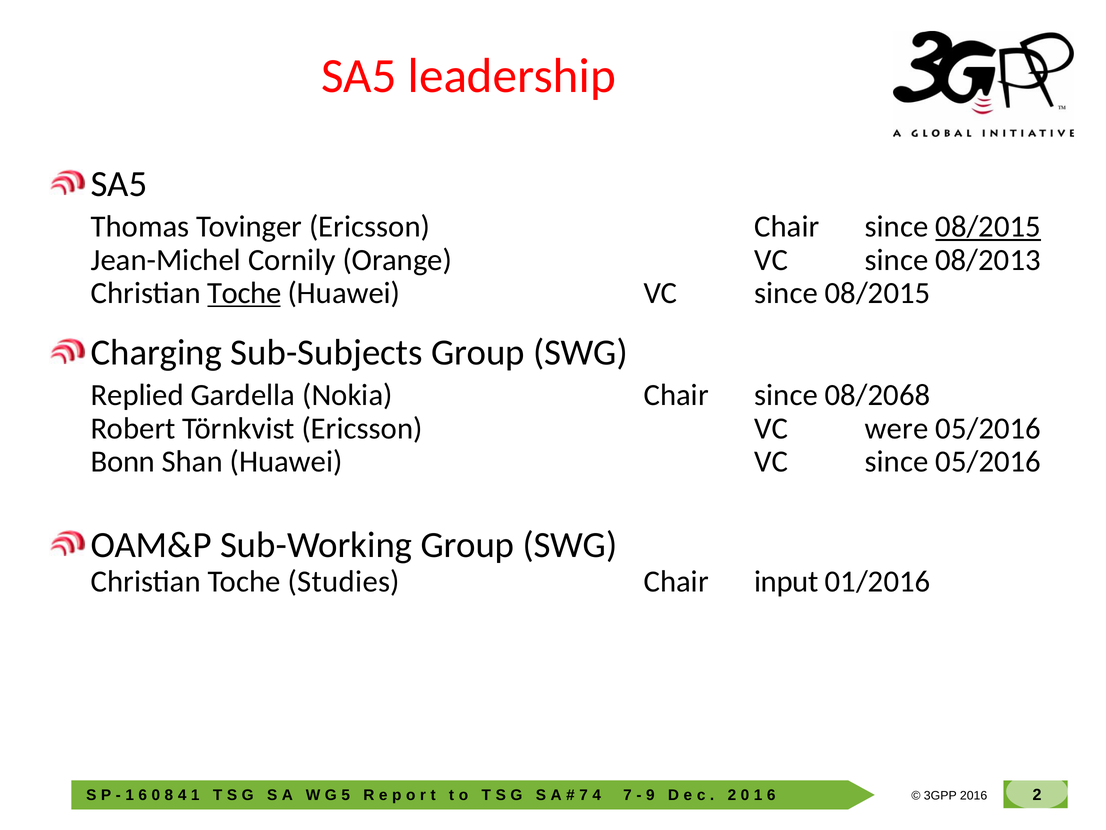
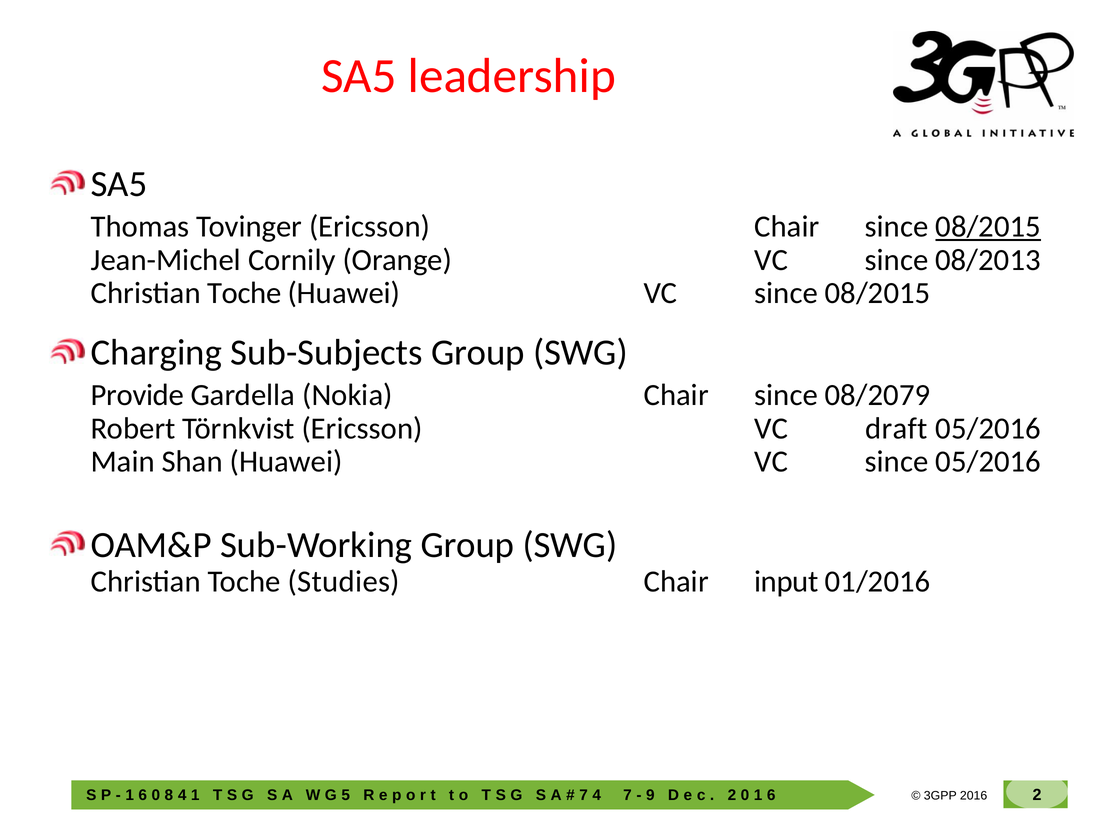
Toche at (244, 293) underline: present -> none
Replied: Replied -> Provide
08/2068: 08/2068 -> 08/2079
were: were -> draft
Bonn: Bonn -> Main
